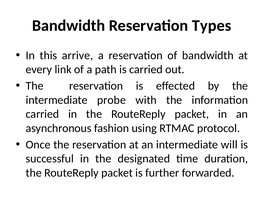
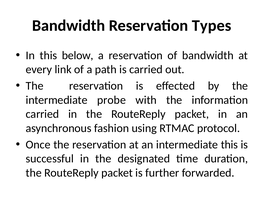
arrive: arrive -> below
intermediate will: will -> this
